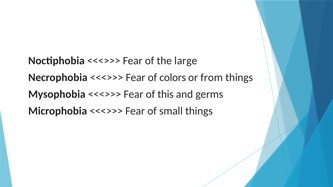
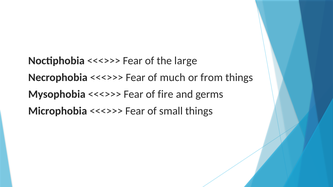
colors: colors -> much
this: this -> fire
